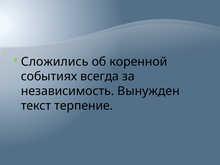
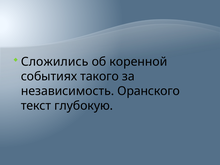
всегда: всегда -> такого
Вынужден: Вынужден -> Оранского
терпение: терпение -> глубокую
